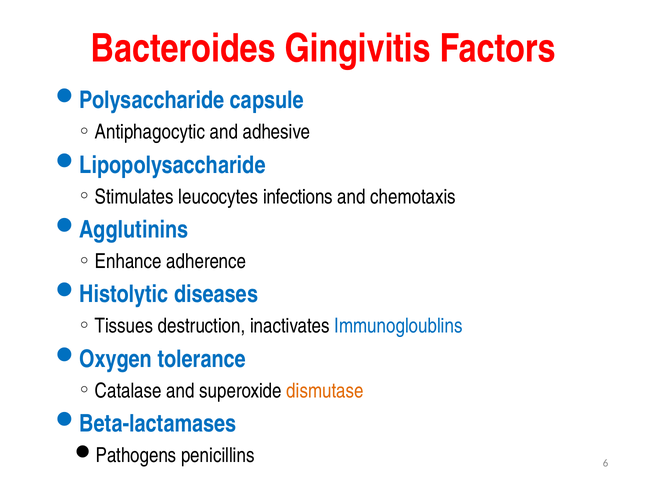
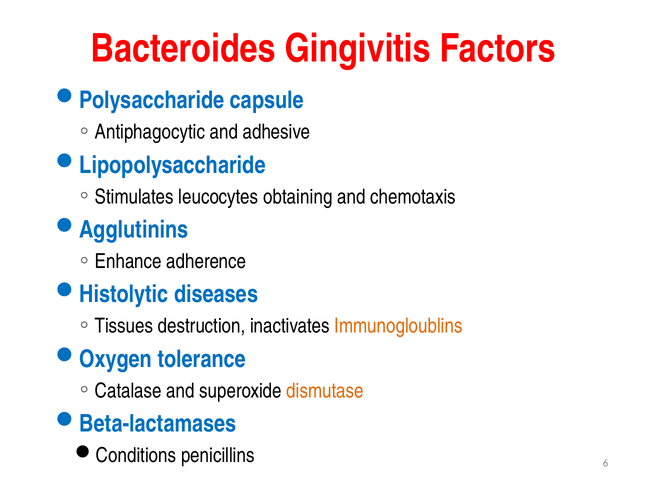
infections: infections -> obtaining
Immunogloublins colour: blue -> orange
Pathogens: Pathogens -> Conditions
